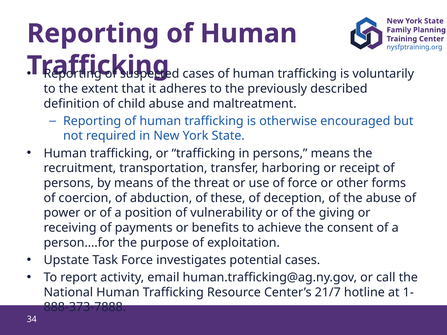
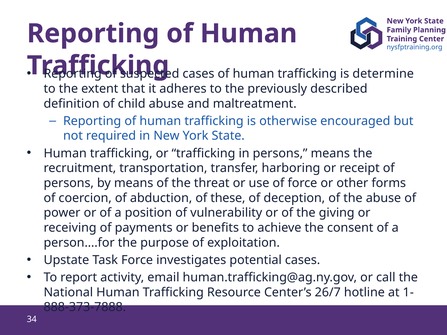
voluntarily: voluntarily -> determine
21/7: 21/7 -> 26/7
